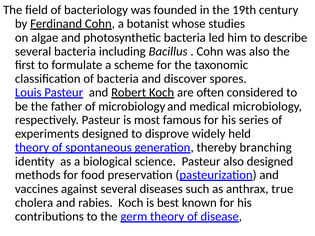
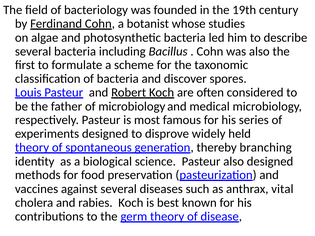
true: true -> vital
